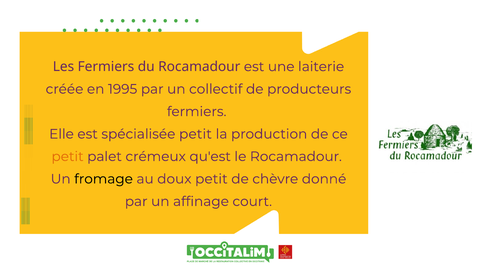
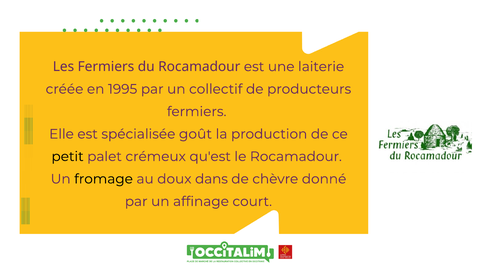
spécialisée petit: petit -> goût
petit at (68, 157) colour: orange -> black
doux petit: petit -> dans
